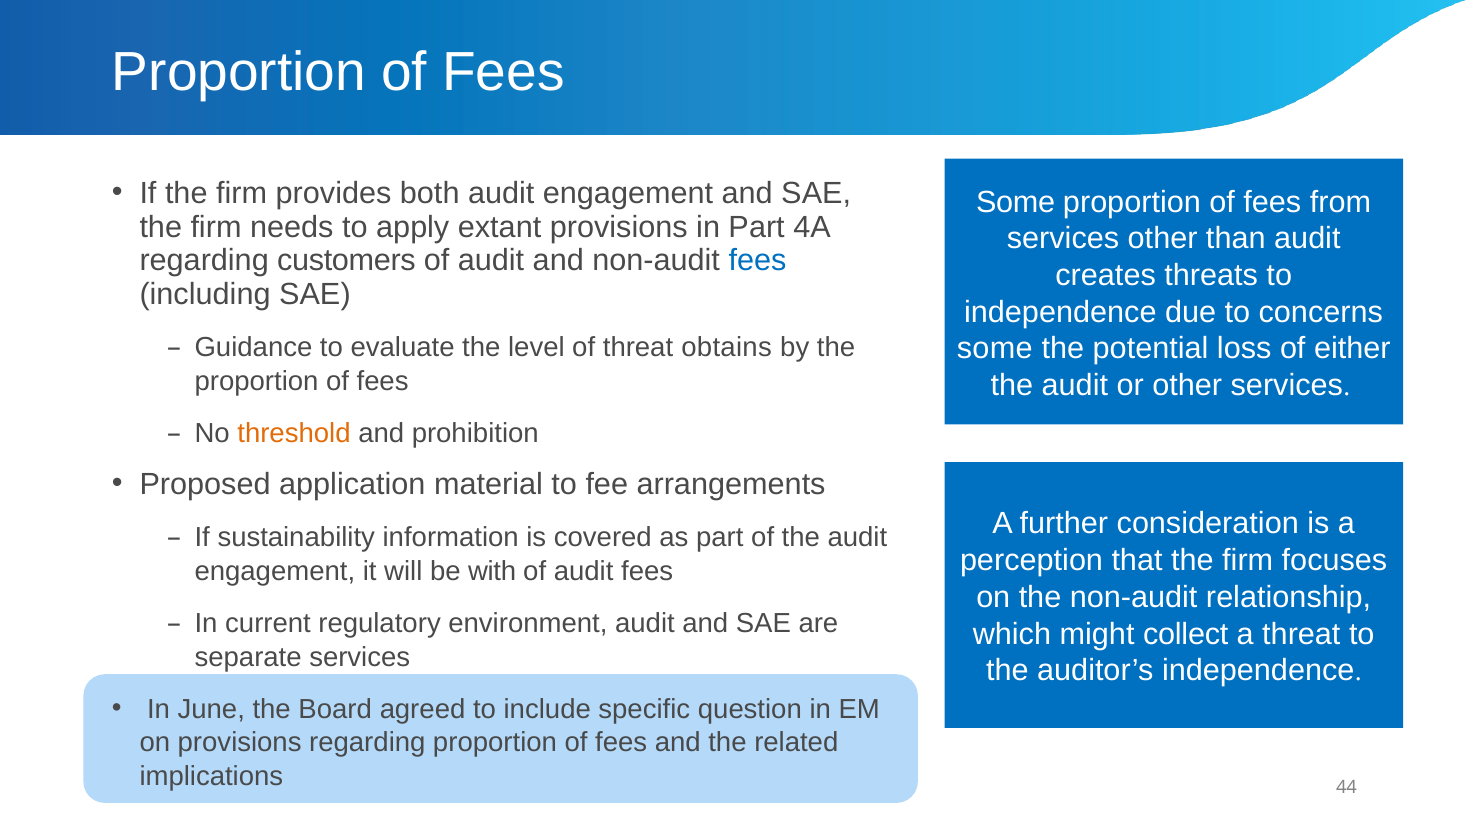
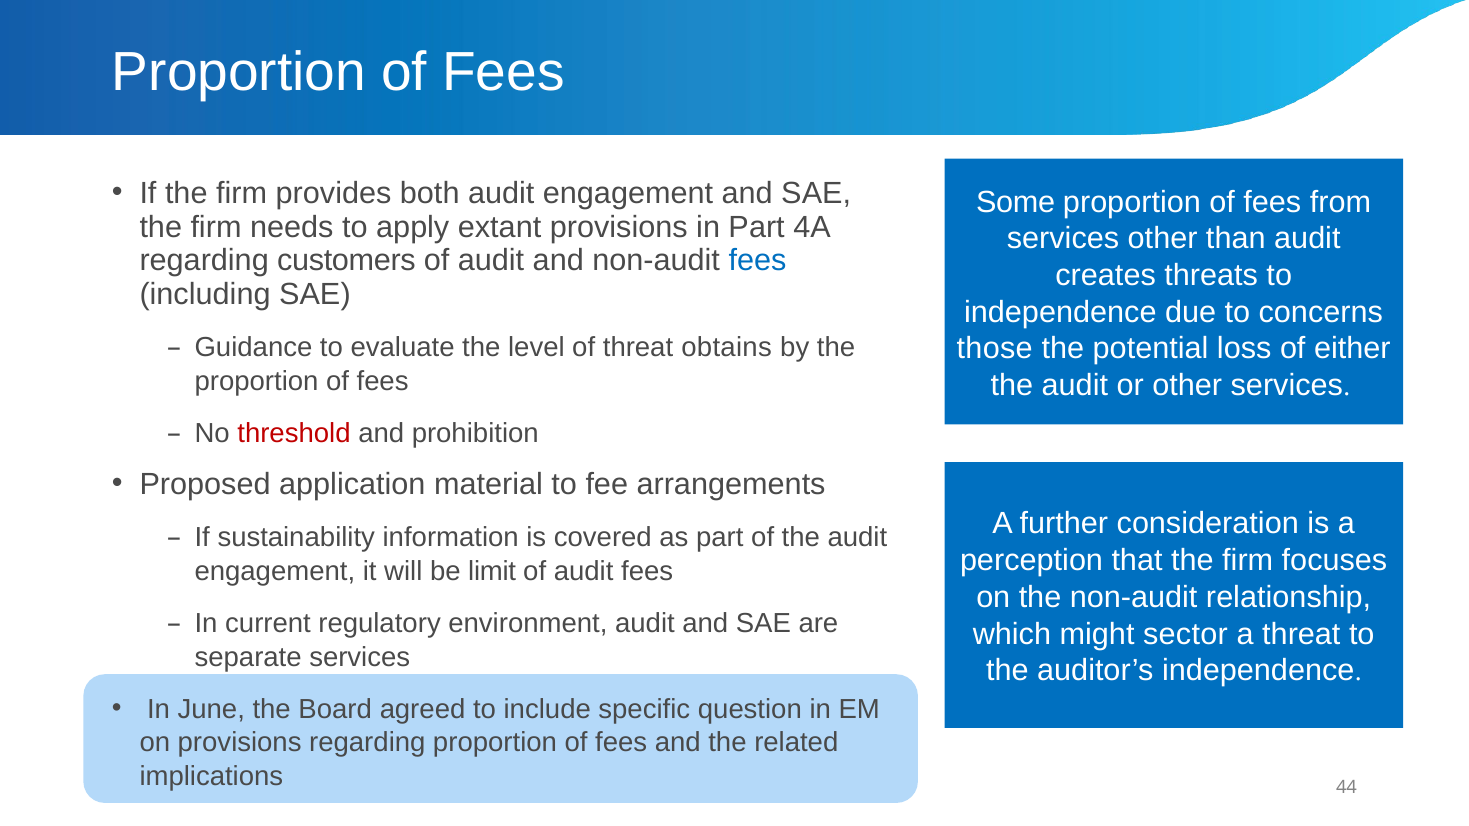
some at (995, 349): some -> those
threshold colour: orange -> red
with: with -> limit
collect: collect -> sector
